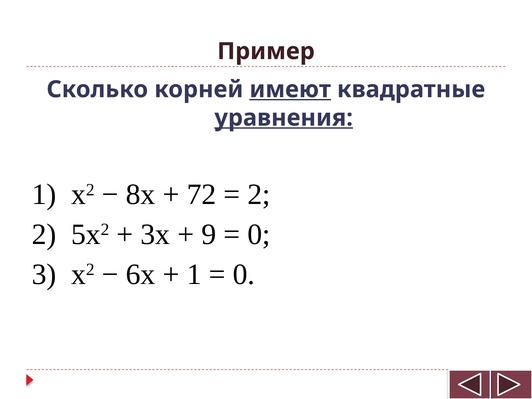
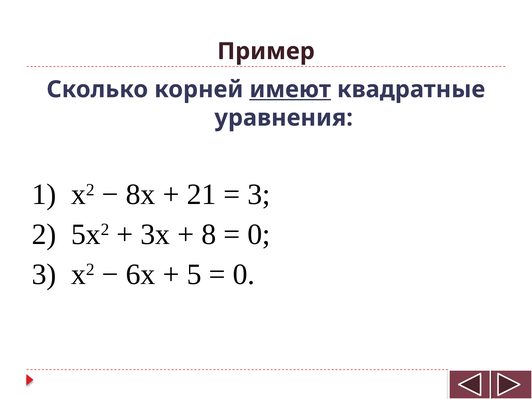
уравнения underline: present -> none
72: 72 -> 21
2 at (259, 195): 2 -> 3
9: 9 -> 8
1 at (194, 274): 1 -> 5
